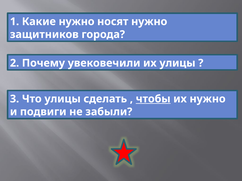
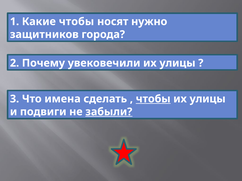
Какие нужно: нужно -> чтобы
Что улицы: улицы -> имена
нужно at (208, 99): нужно -> улицы
забыли underline: none -> present
